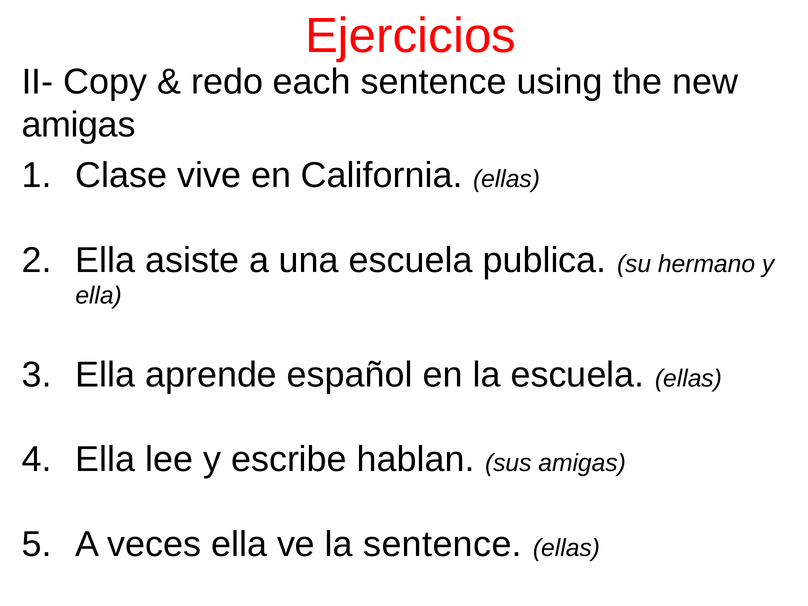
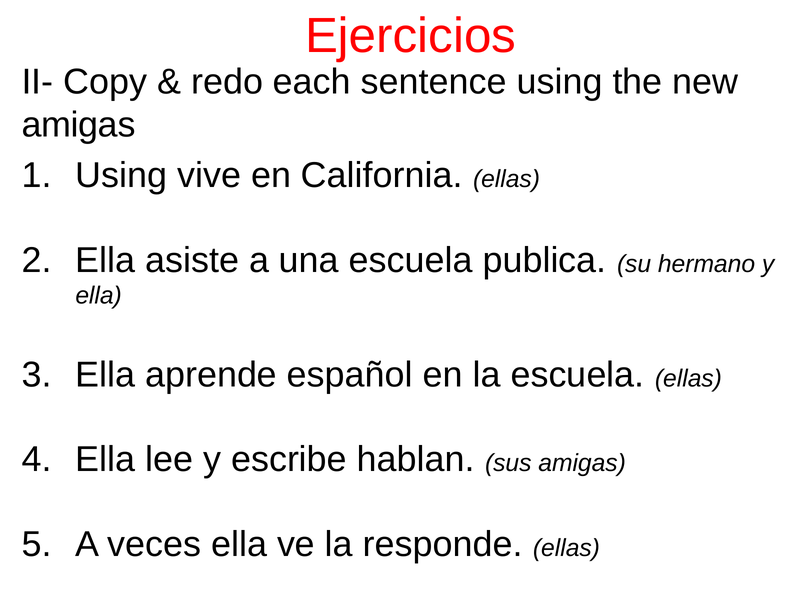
Clase at (121, 175): Clase -> Using
la sentence: sentence -> responde
